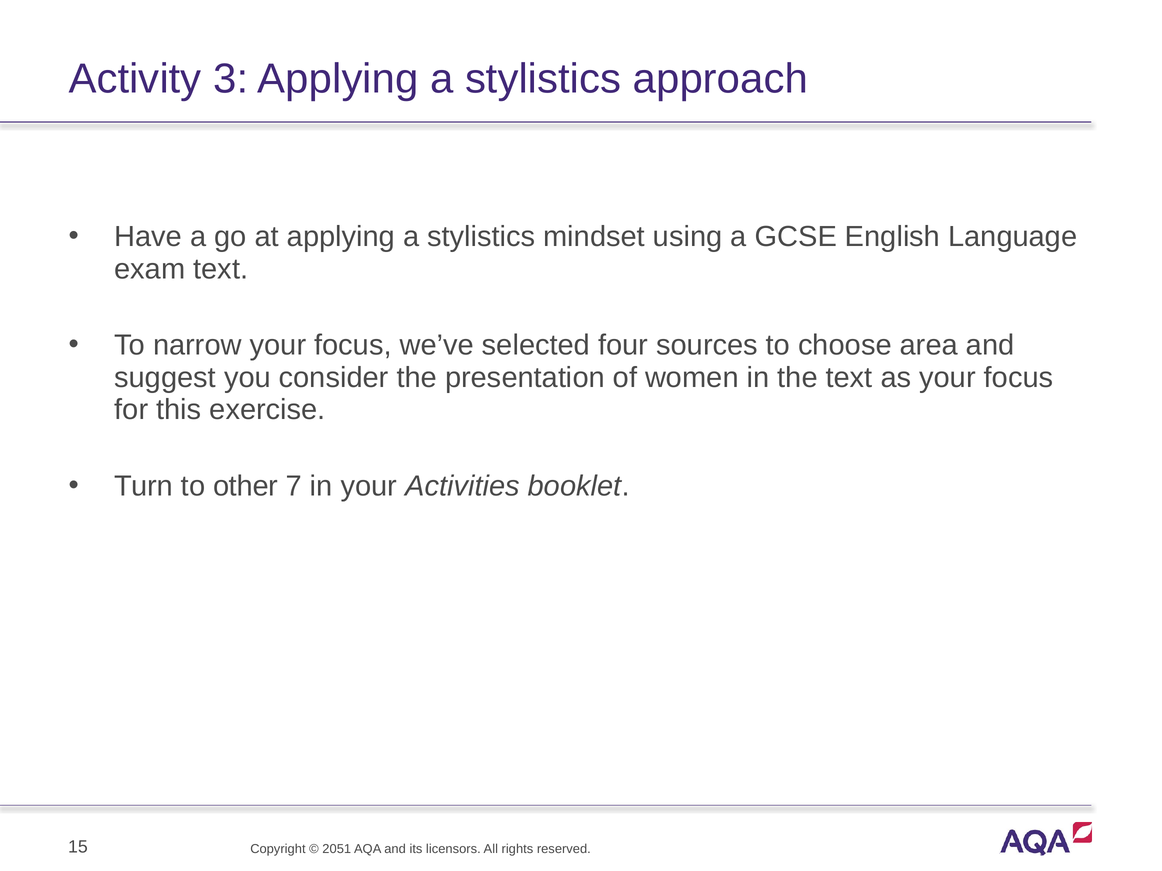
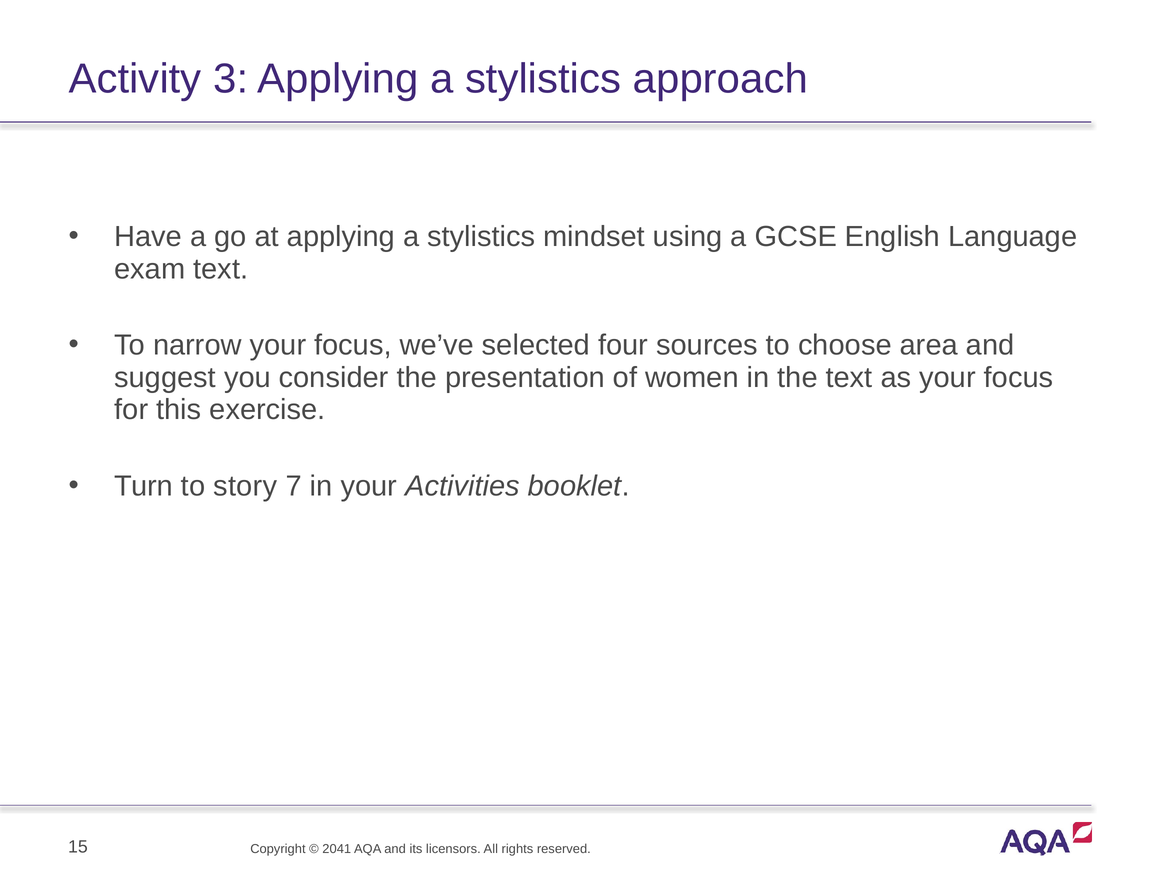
other: other -> story
2051: 2051 -> 2041
